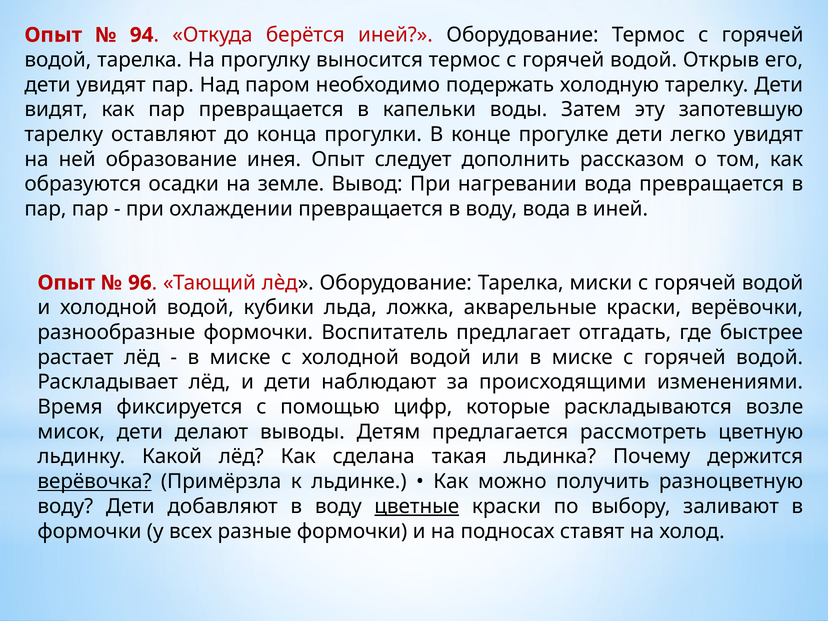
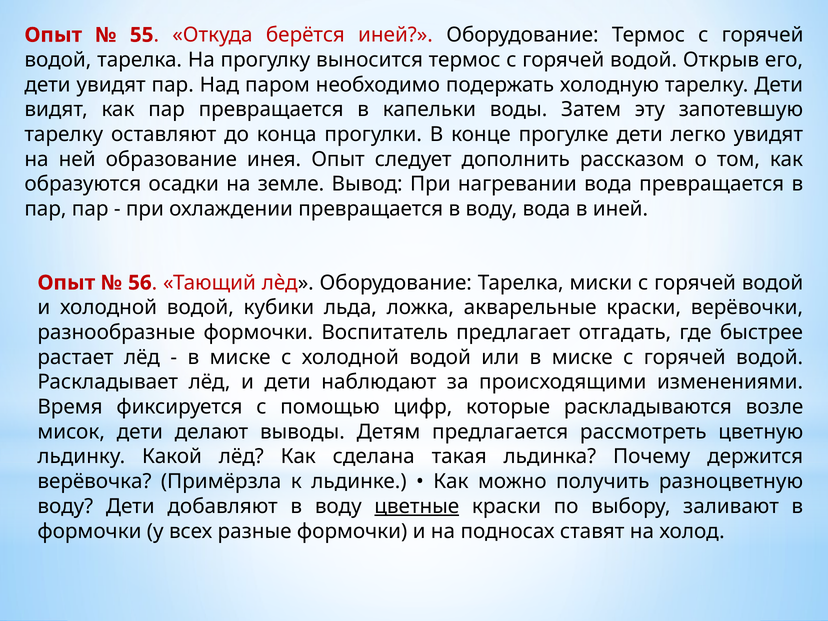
94: 94 -> 55
96: 96 -> 56
верёвочка underline: present -> none
